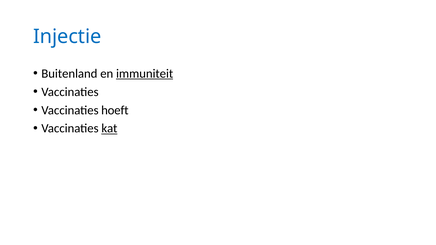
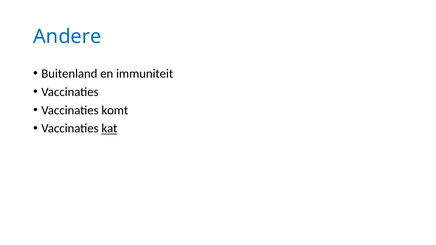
Injectie: Injectie -> Andere
immuniteit underline: present -> none
hoeft: hoeft -> komt
